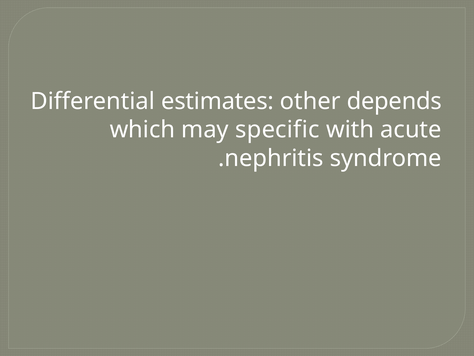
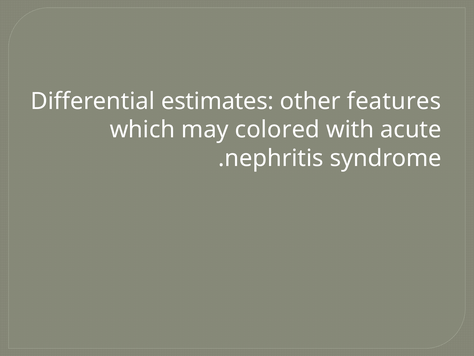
depends: depends -> features
specific: specific -> colored
